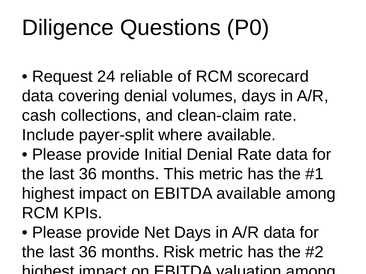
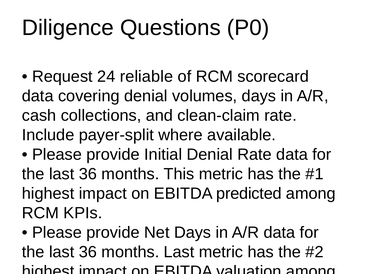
EBITDA available: available -> predicted
months Risk: Risk -> Last
